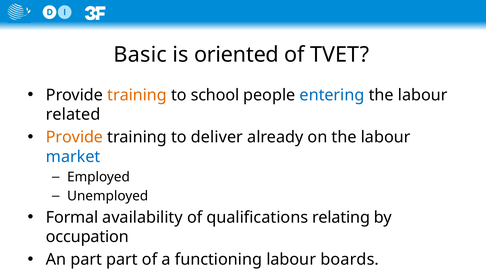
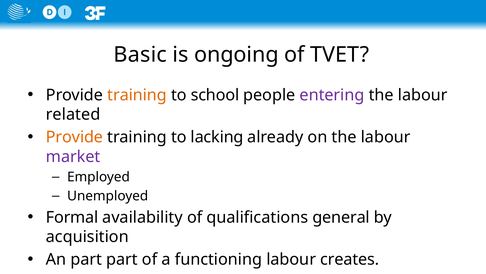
oriented: oriented -> ongoing
entering colour: blue -> purple
deliver: deliver -> lacking
market colour: blue -> purple
relating: relating -> general
occupation: occupation -> acquisition
boards: boards -> creates
